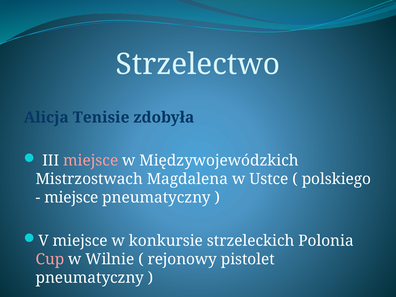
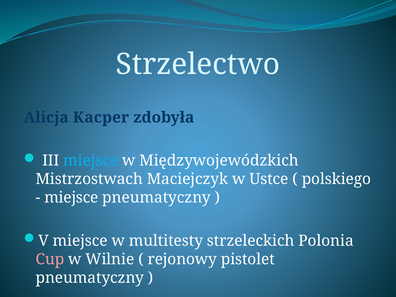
Tenisie: Tenisie -> Kacper
miejsce at (91, 161) colour: pink -> light blue
Magdalena: Magdalena -> Maciejczyk
konkursie: konkursie -> multitesty
